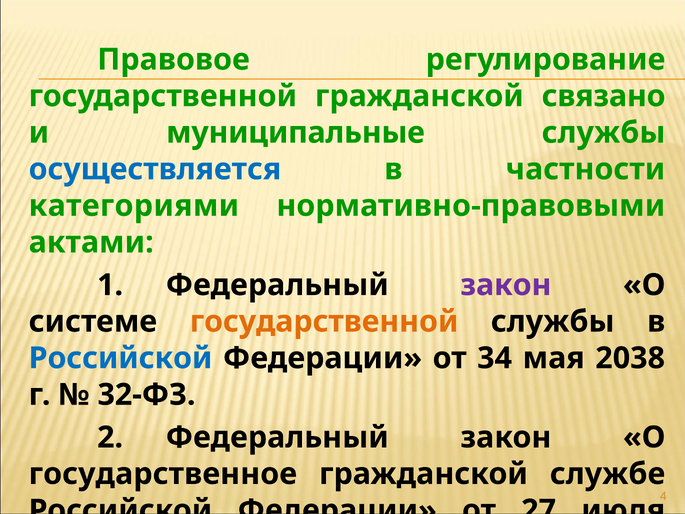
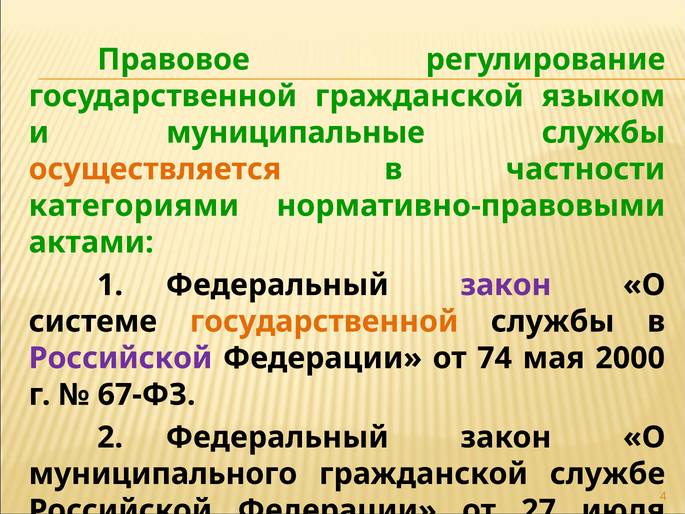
связано: связано -> языком
осуществляется colour: blue -> orange
Российской at (121, 358) colour: blue -> purple
34: 34 -> 74
2038: 2038 -> 2000
32-ФЗ: 32-ФЗ -> 67-ФЗ
государственное: государственное -> муниципального
